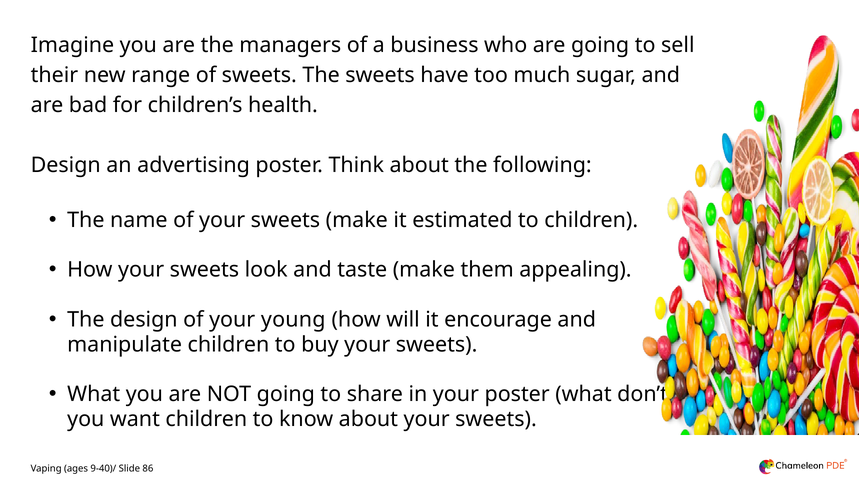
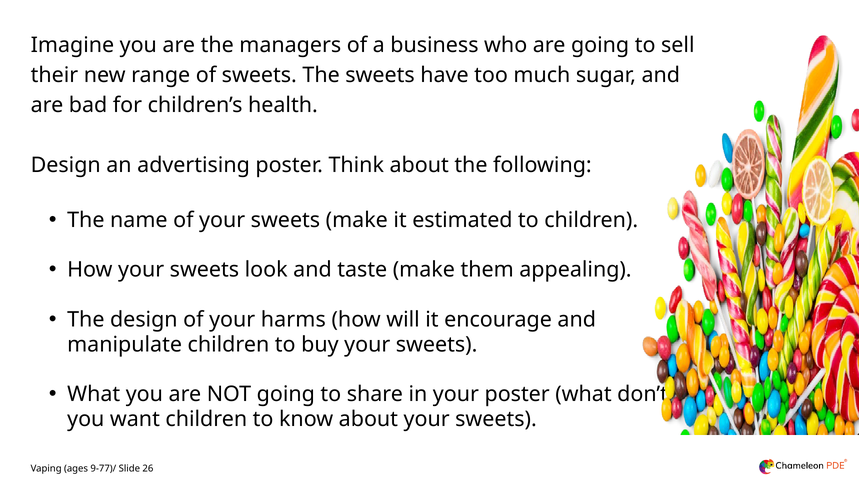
young: young -> harms
9-40)/: 9-40)/ -> 9-77)/
86: 86 -> 26
